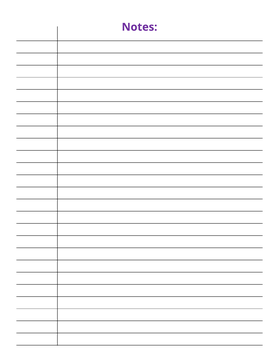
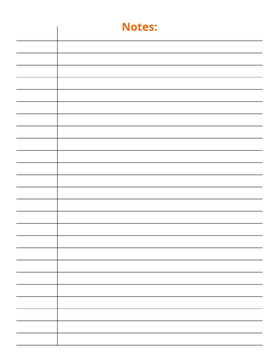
Notes colour: purple -> orange
